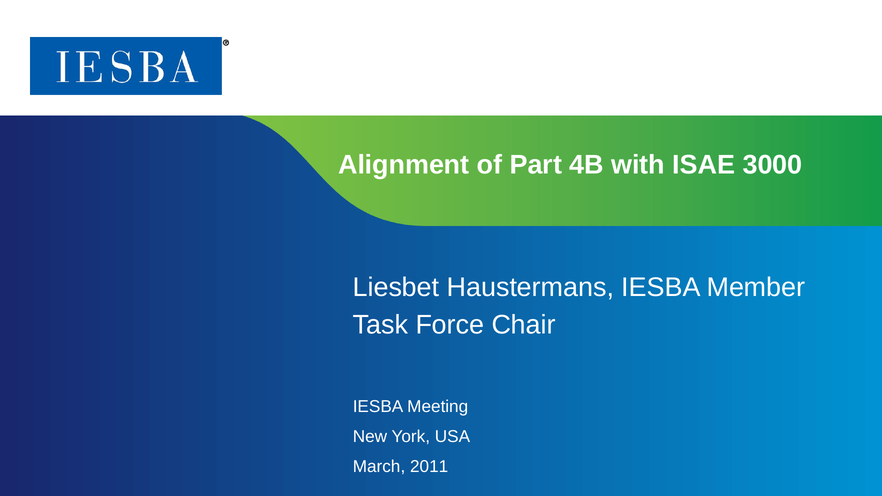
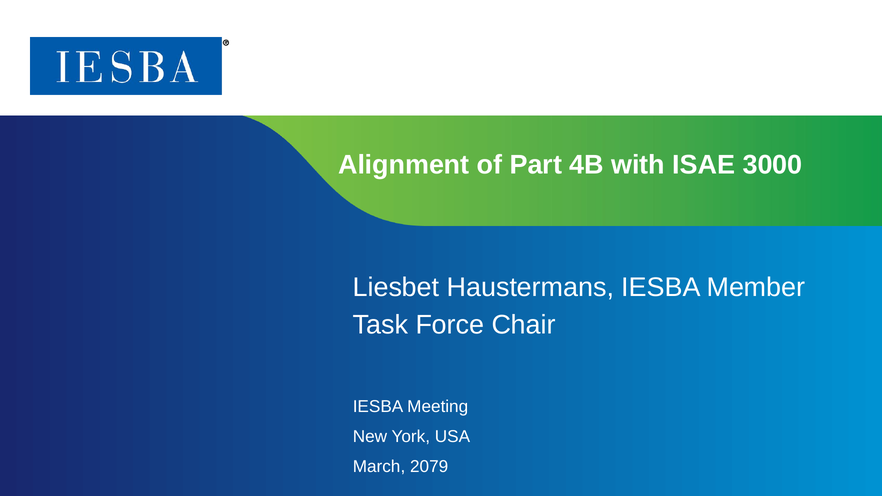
2011: 2011 -> 2079
